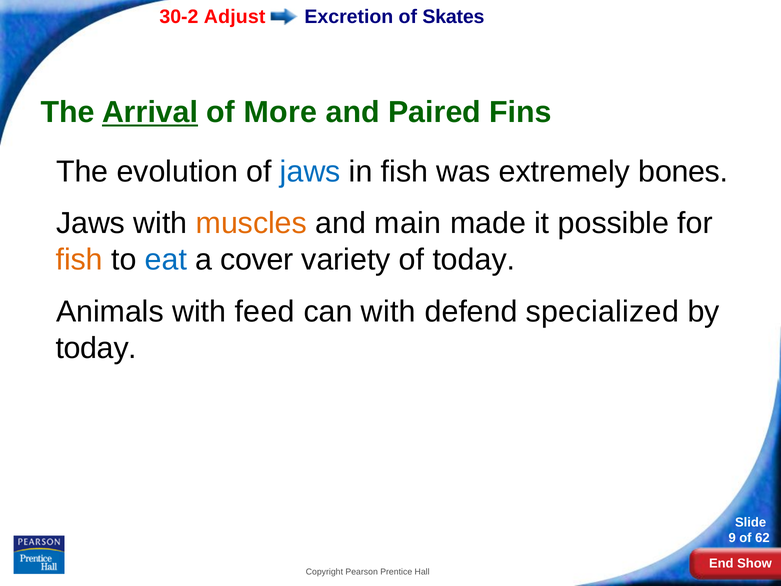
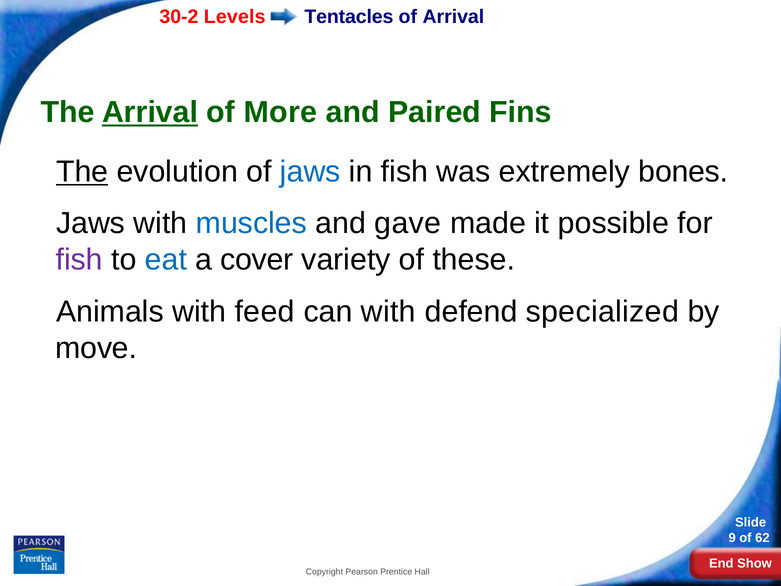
Adjust: Adjust -> Levels
Excretion: Excretion -> Tentacles
of Skates: Skates -> Arrival
The at (82, 172) underline: none -> present
muscles colour: orange -> blue
main: main -> gave
fish at (79, 260) colour: orange -> purple
of today: today -> these
today at (96, 348): today -> move
